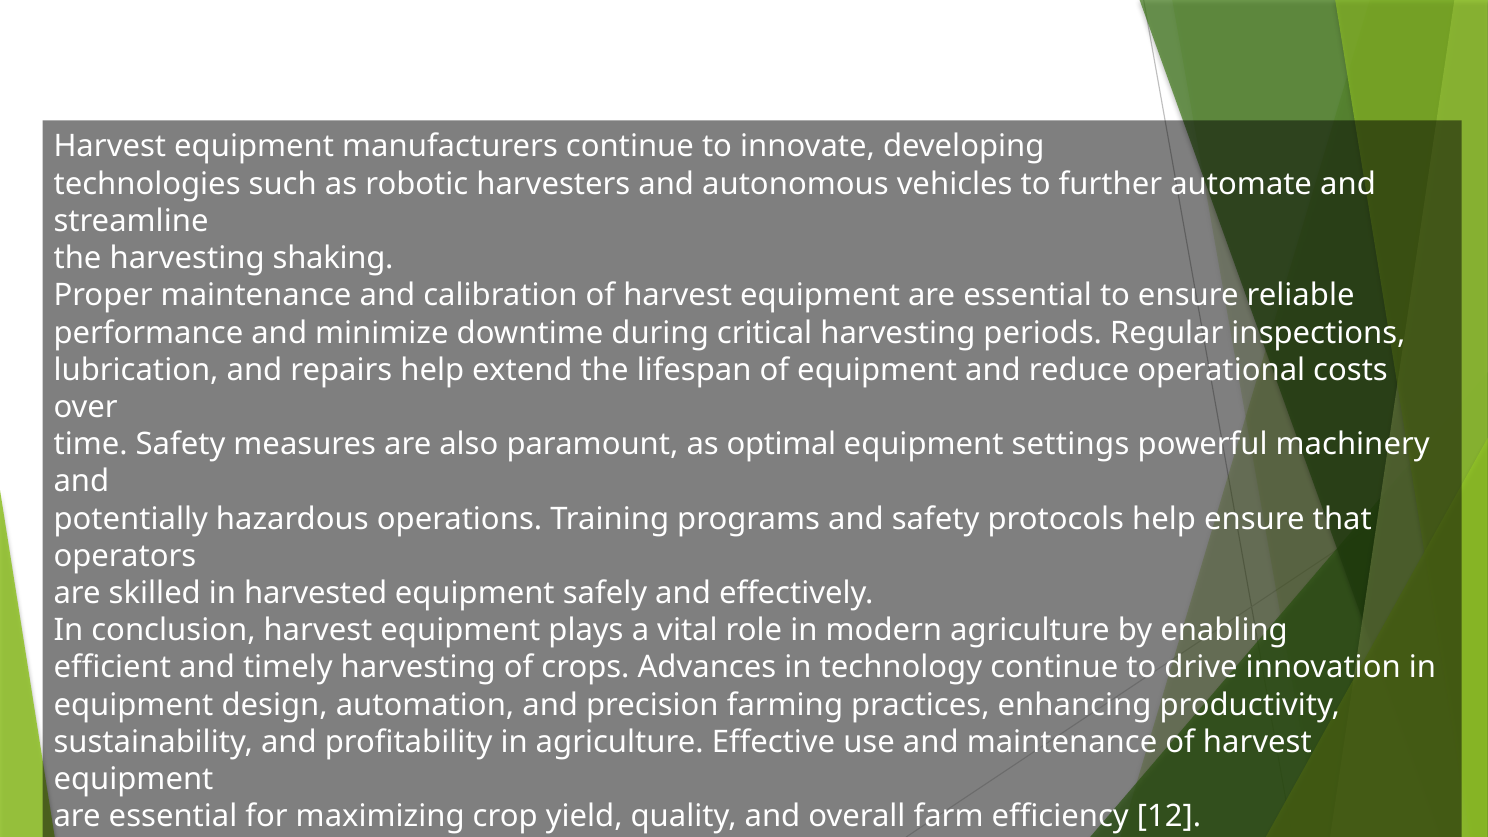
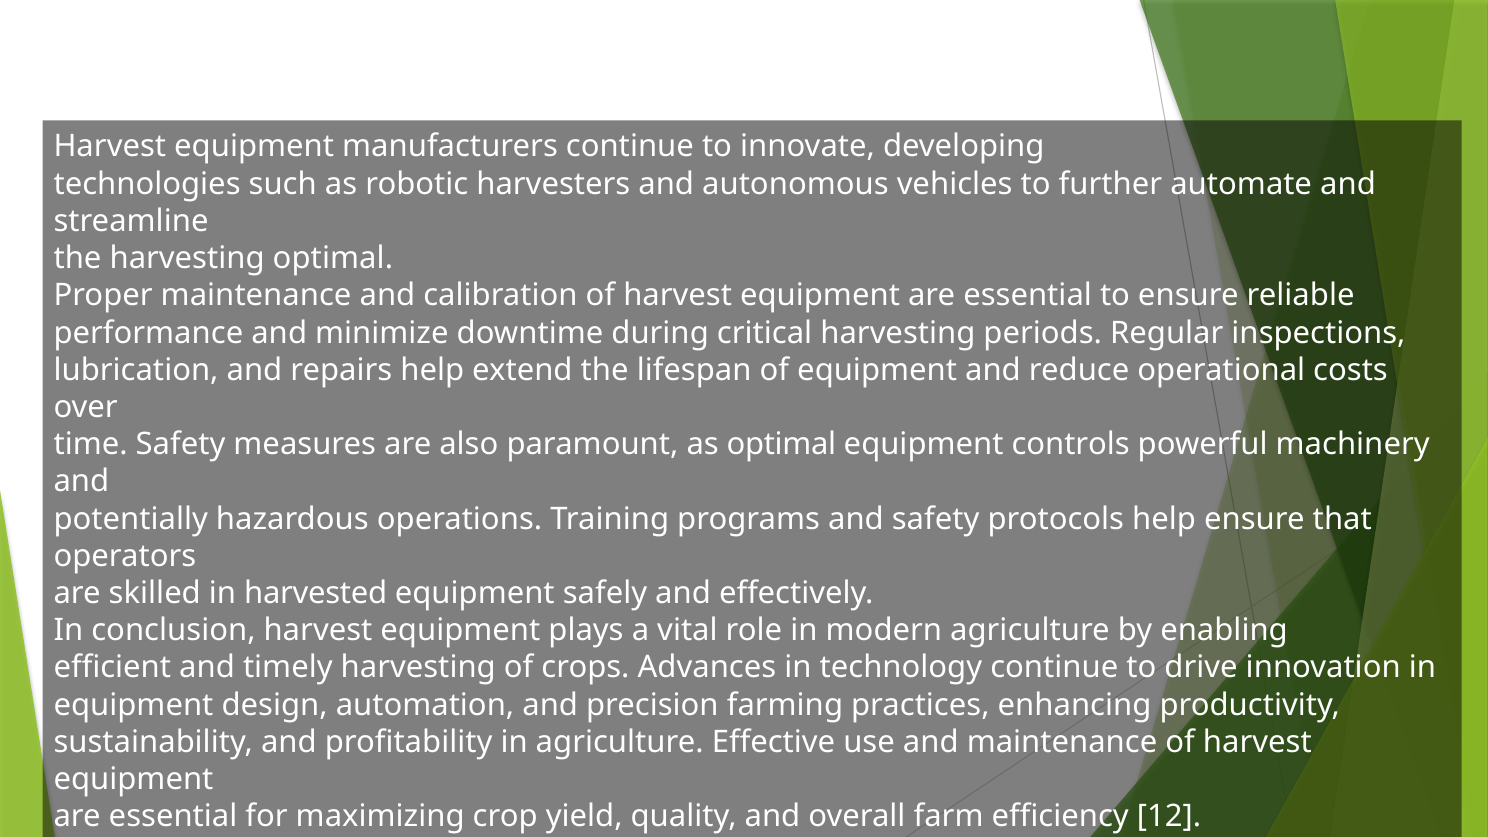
harvesting shaking: shaking -> optimal
settings: settings -> controls
